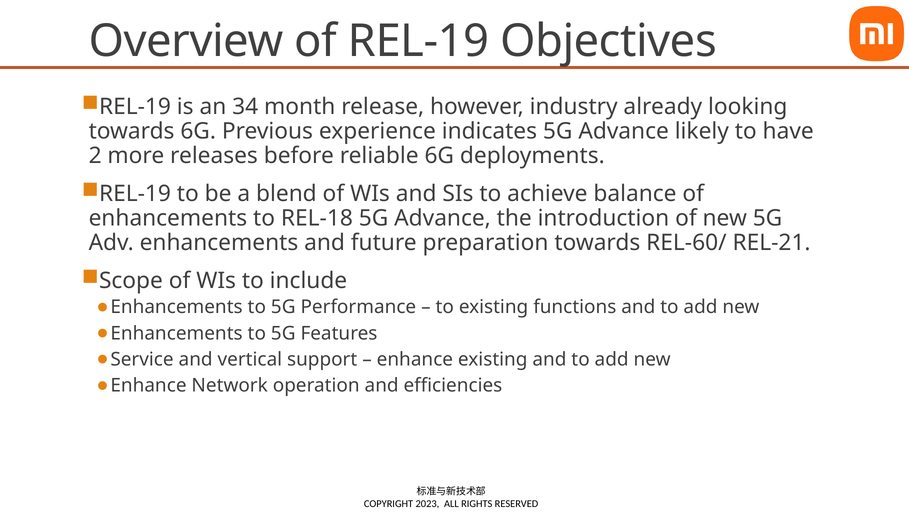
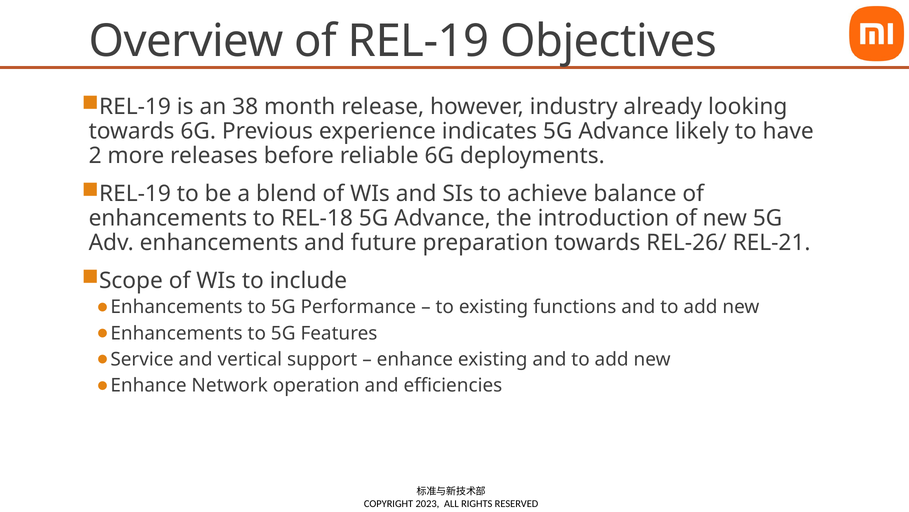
34: 34 -> 38
REL-60/: REL-60/ -> REL-26/
